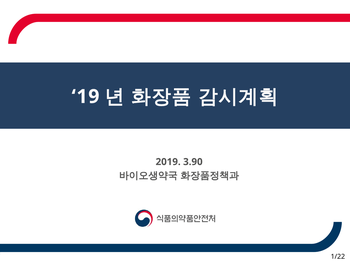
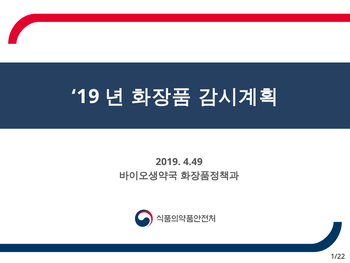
3.90: 3.90 -> 4.49
